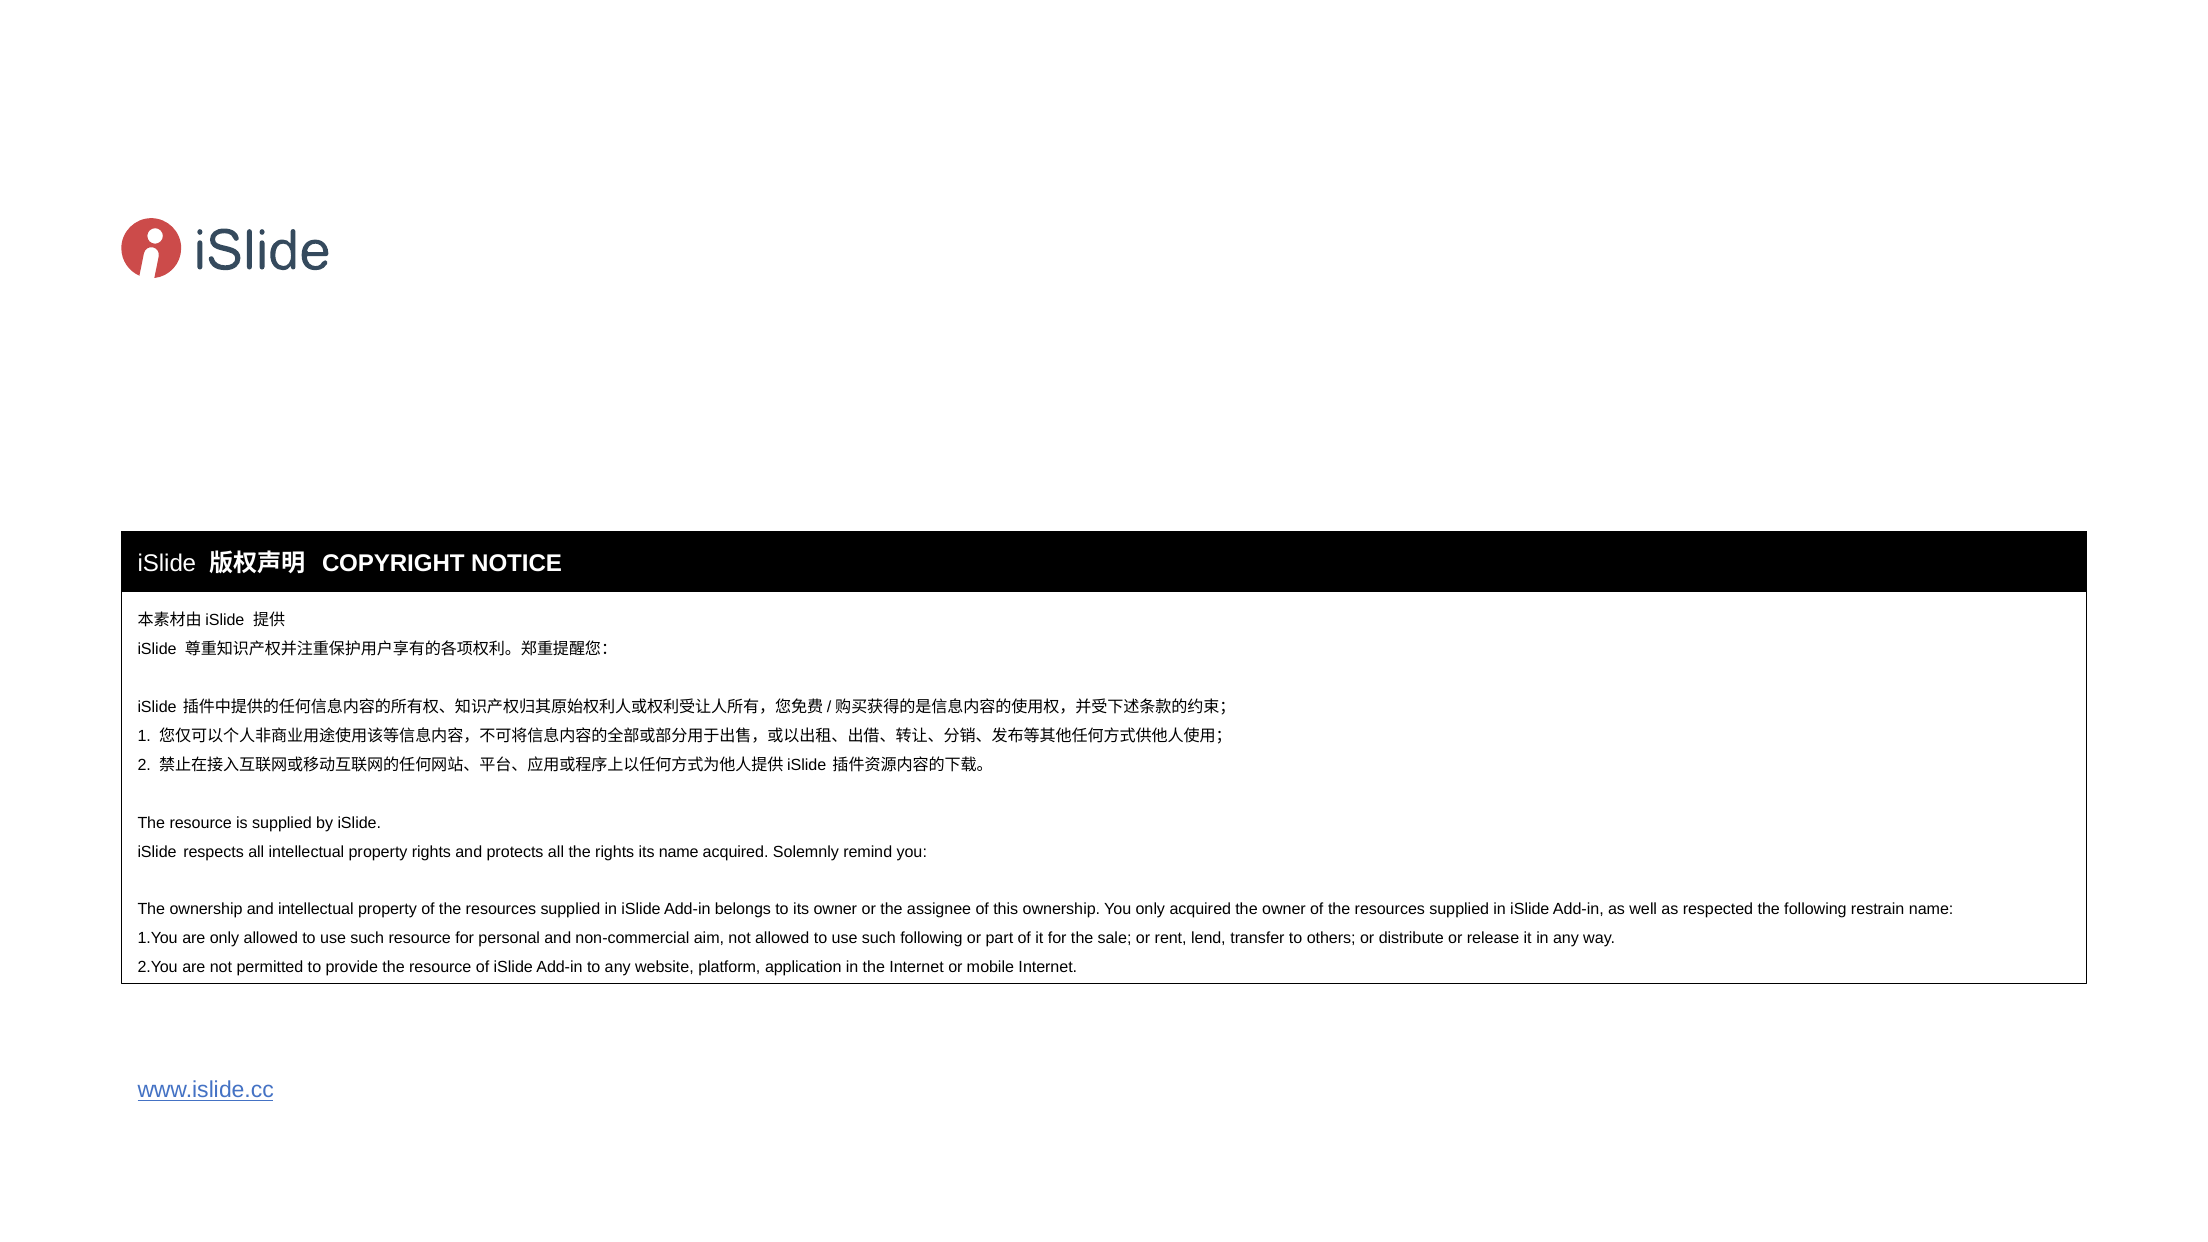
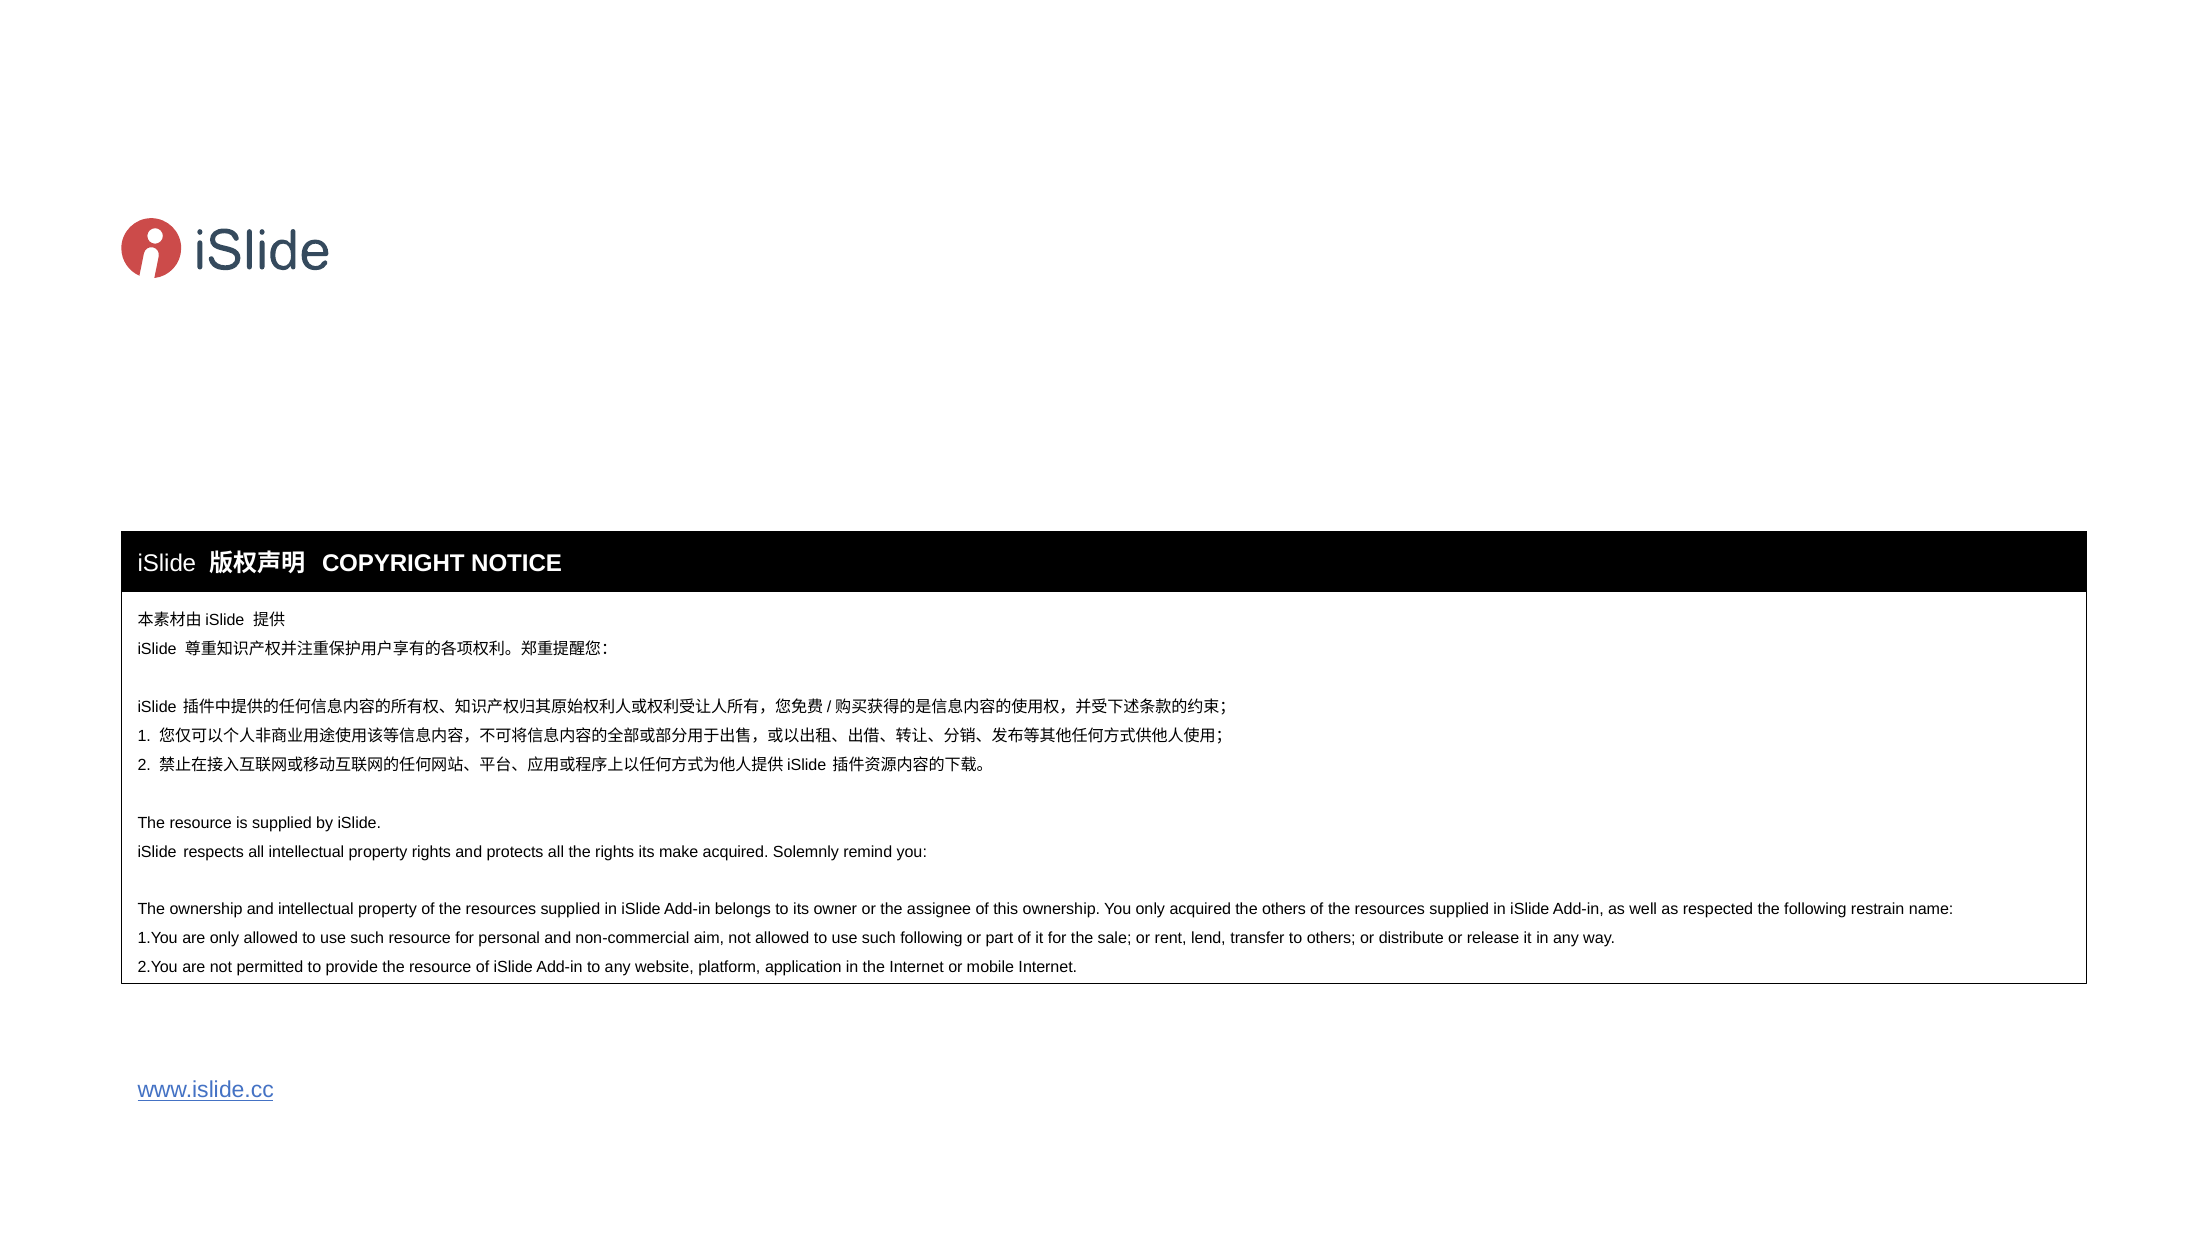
its name: name -> make
the owner: owner -> others
